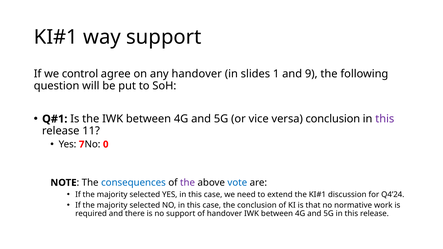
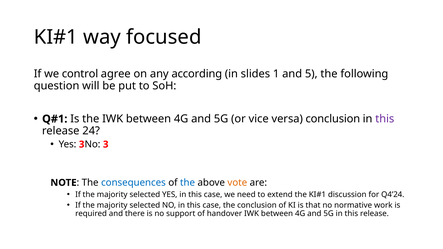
way support: support -> focused
any handover: handover -> according
9: 9 -> 5
11: 11 -> 24
Yes 7: 7 -> 3
No 0: 0 -> 3
the at (188, 183) colour: purple -> blue
vote colour: blue -> orange
